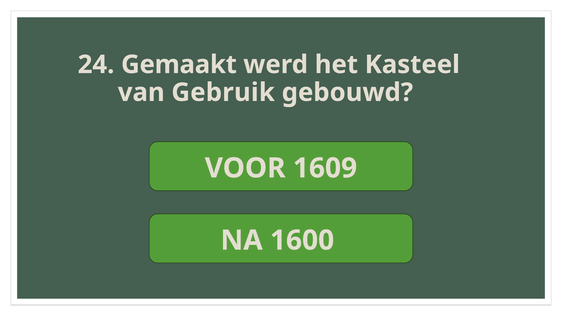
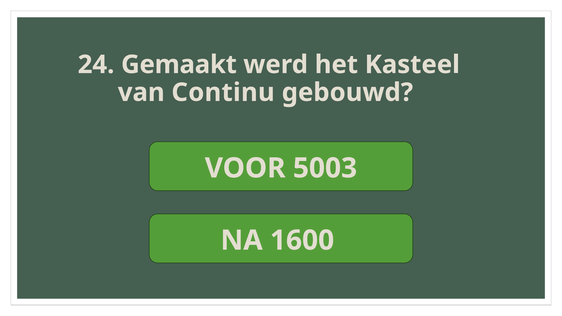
Gebruik: Gebruik -> Continu
1609: 1609 -> 5003
